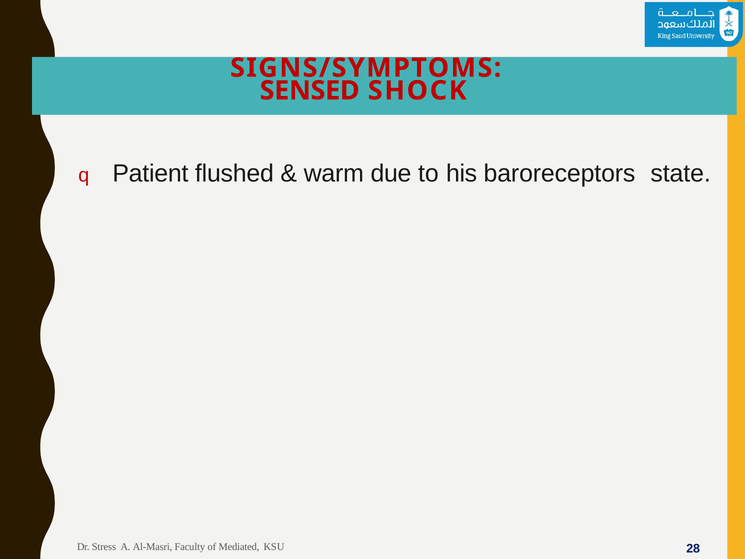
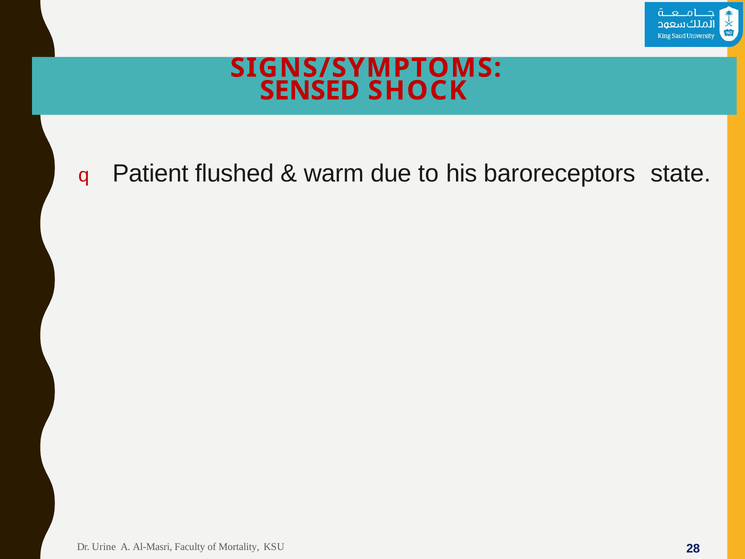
Stress: Stress -> Urine
Mediated: Mediated -> Mortality
